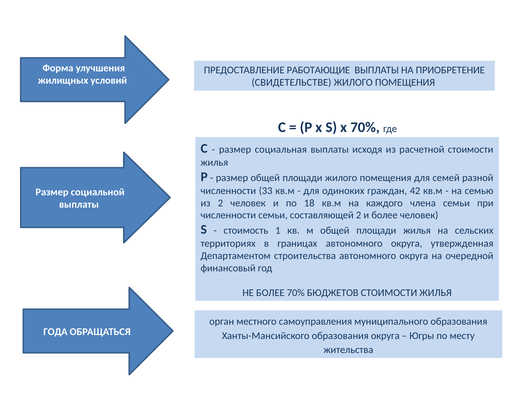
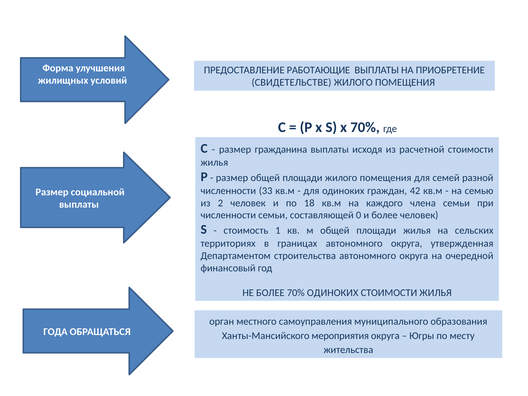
социальная: социальная -> гражданина
составляющей 2: 2 -> 0
70% БЮДЖЕТОВ: БЮДЖЕТОВ -> ОДИНОКИХ
Ханты-Мансийского образования: образования -> мероприятия
